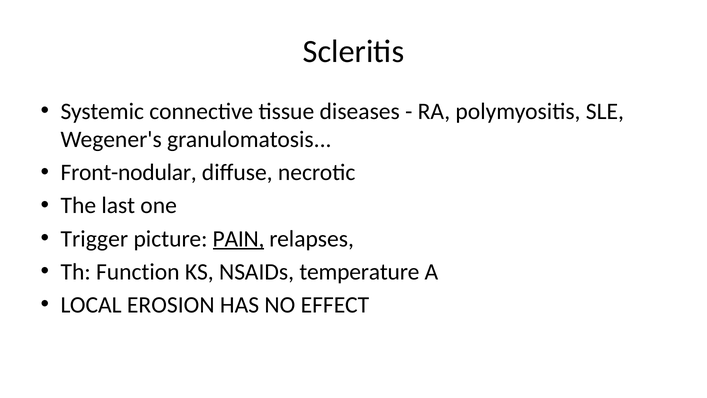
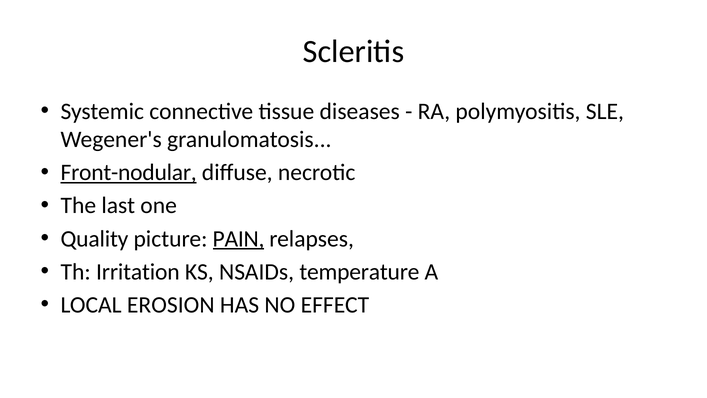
Front-nodular underline: none -> present
Trigger: Trigger -> Quality
Function: Function -> Irritation
